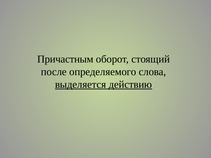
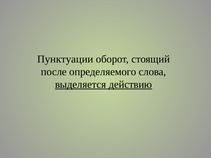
Причастным: Причастным -> Пунктуации
